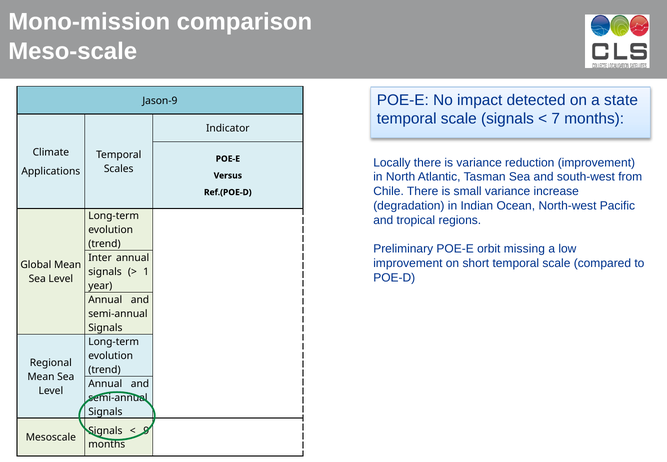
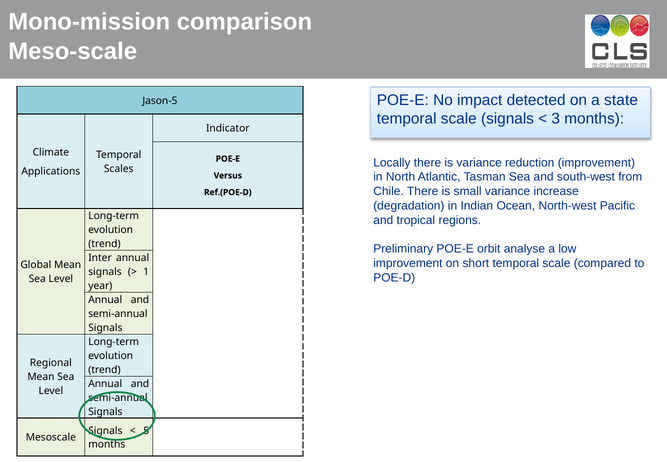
Jason-9: Jason-9 -> Jason-5
7: 7 -> 3
missing: missing -> analyse
9: 9 -> 5
